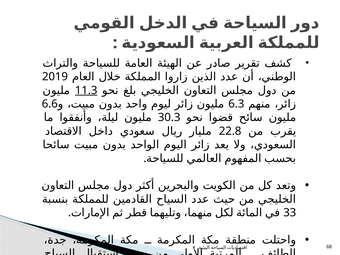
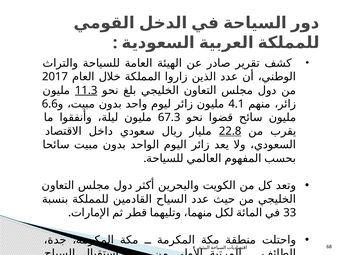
2019: 2019 -> 2017
6.3: 6.3 -> 4.1
30.3: 30.3 -> 67.3
22.8 underline: none -> present
